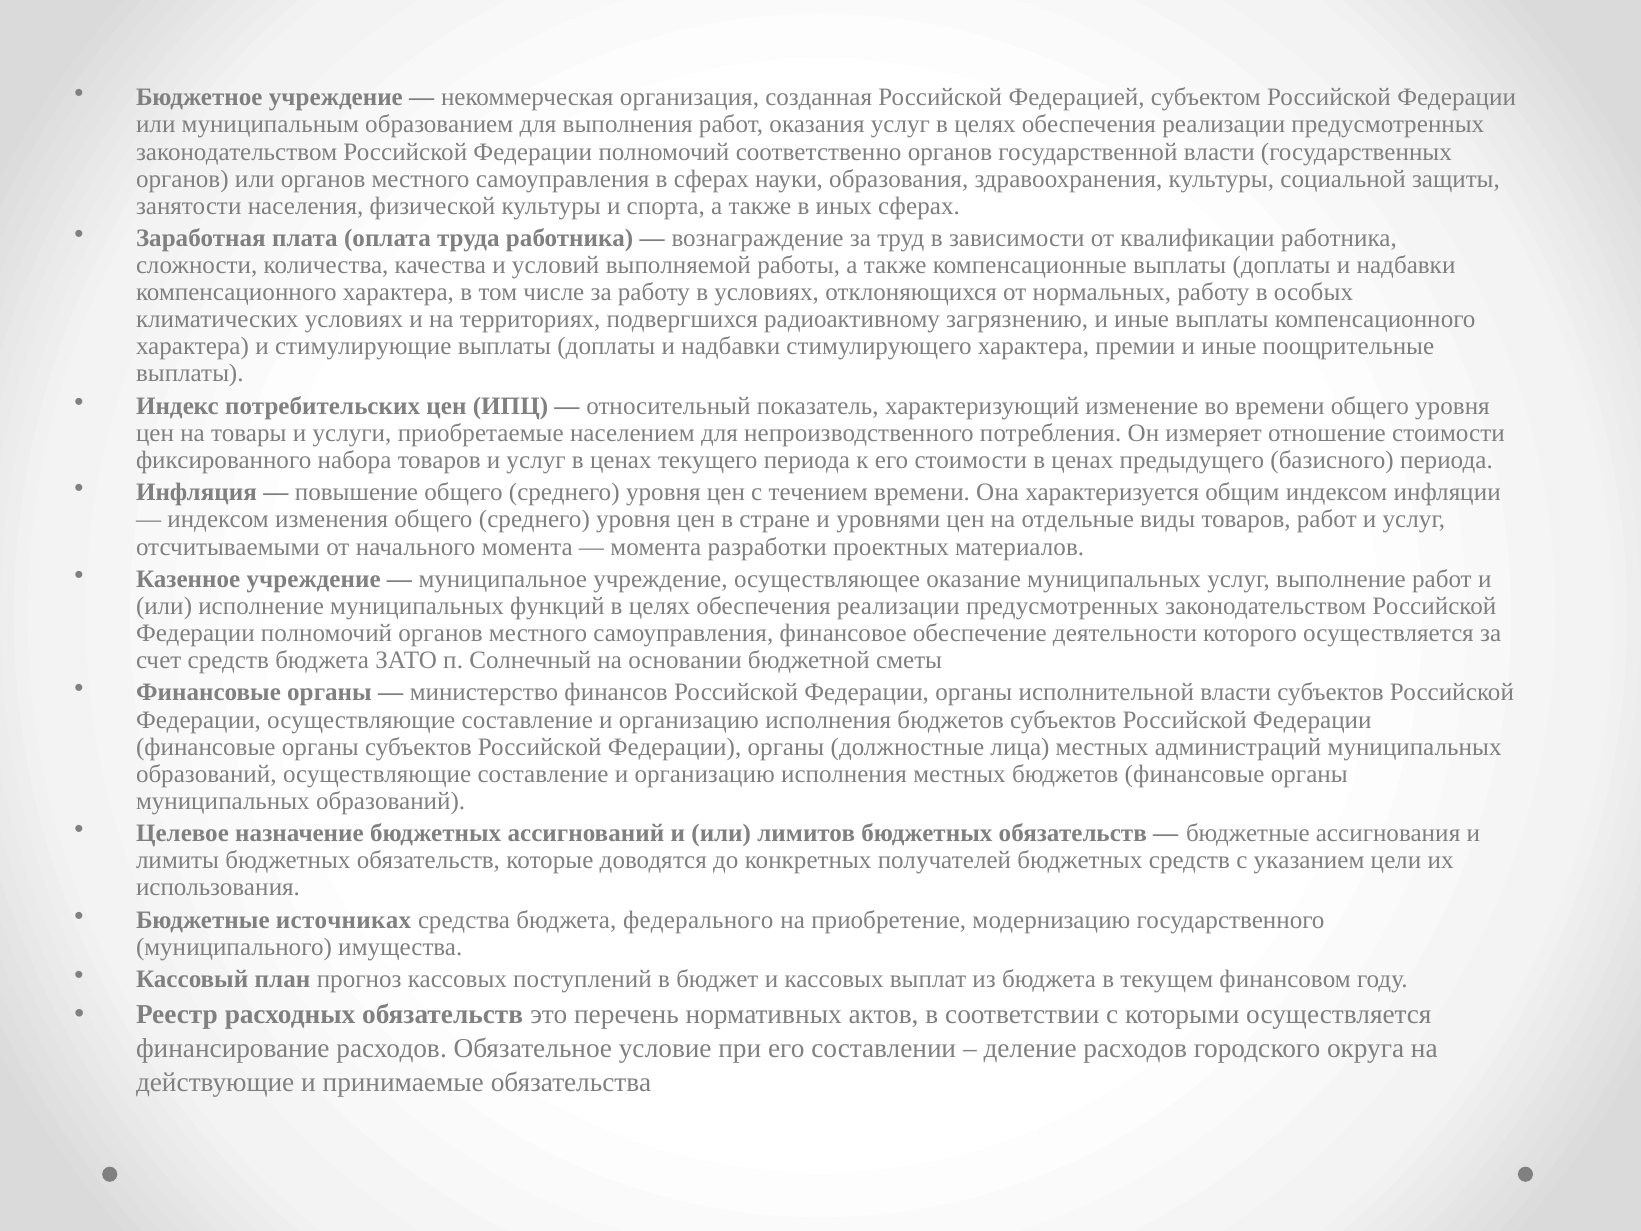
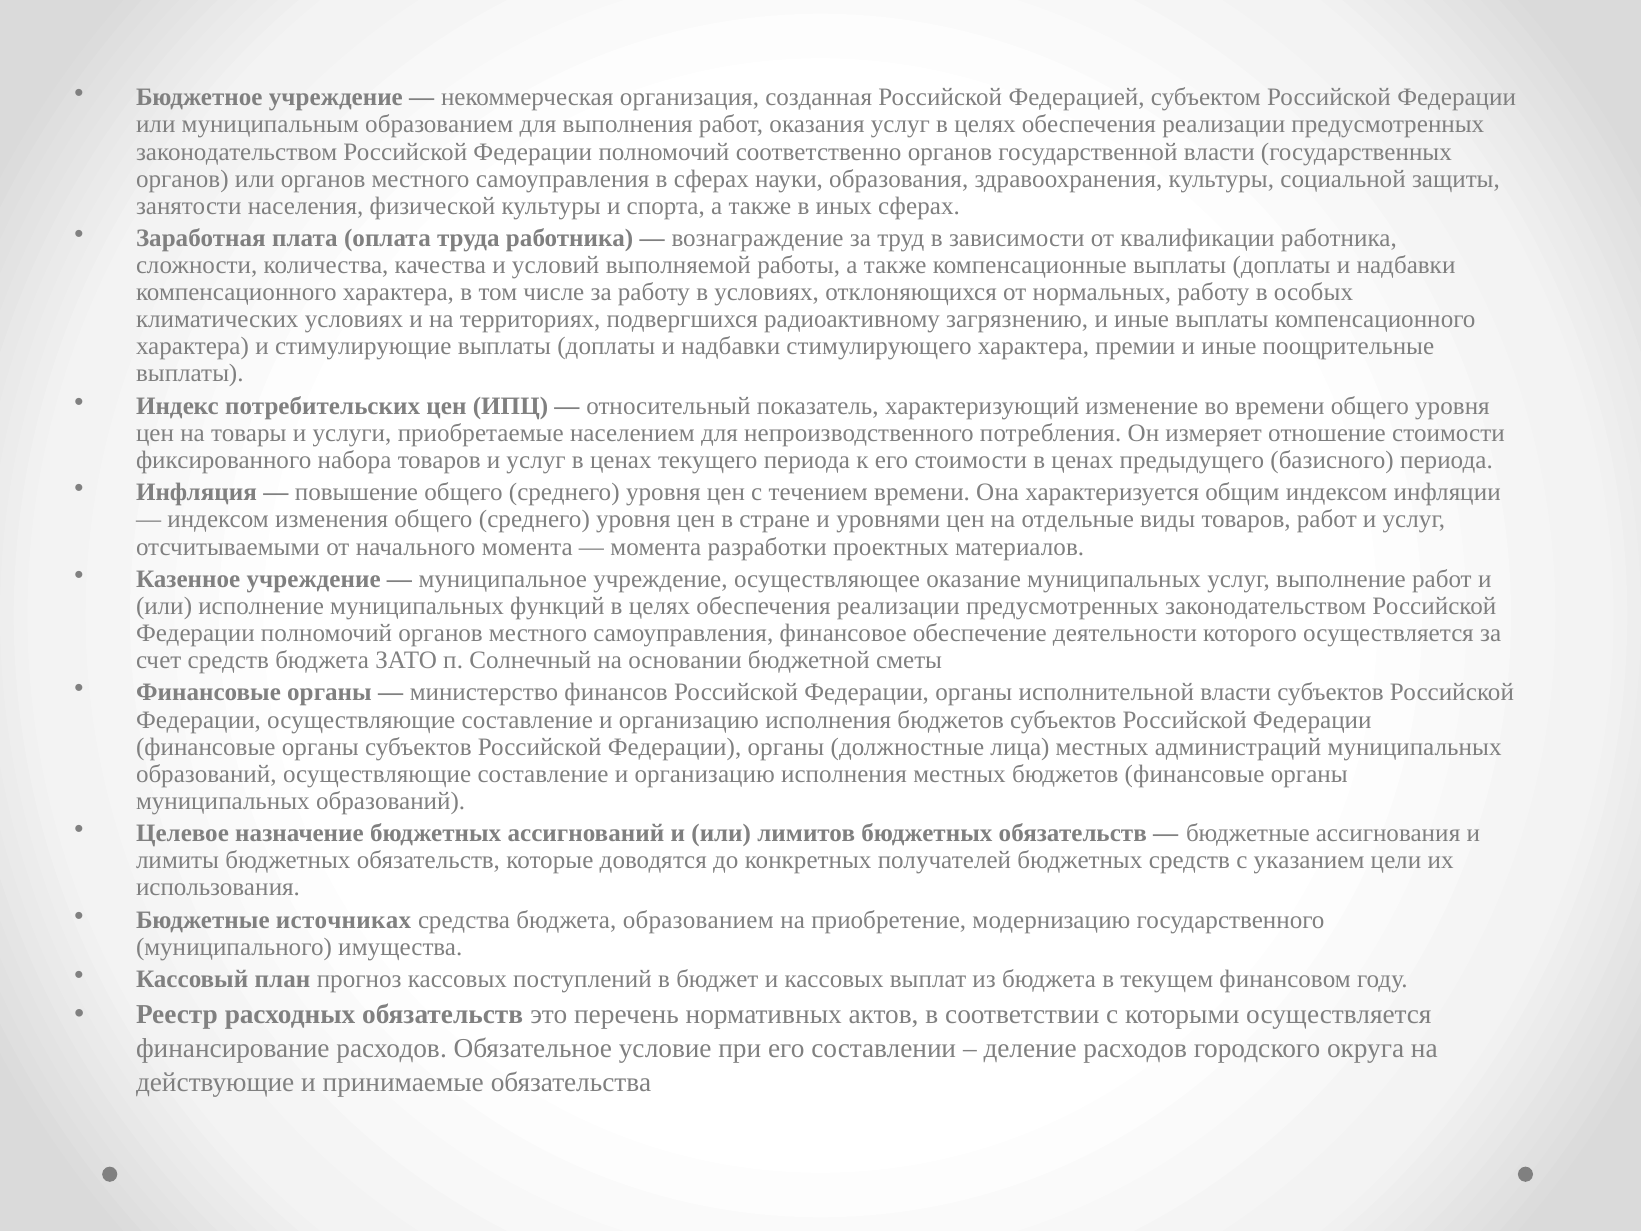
бюджета федерального: федерального -> образованием
